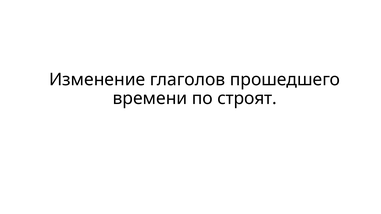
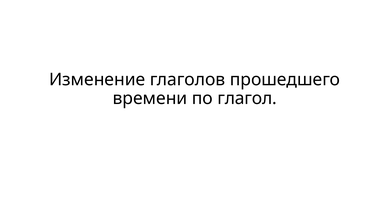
строят: строят -> глагол
